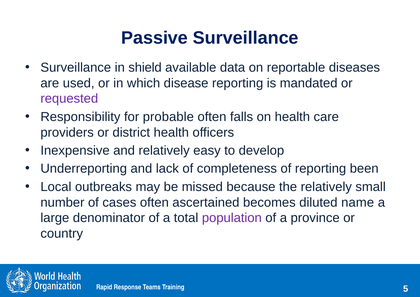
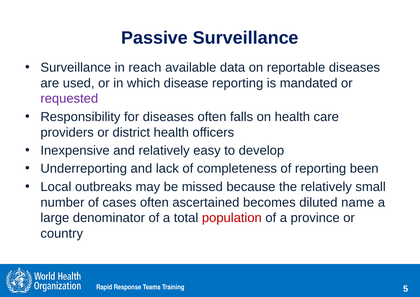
shield: shield -> reach
for probable: probable -> diseases
population colour: purple -> red
